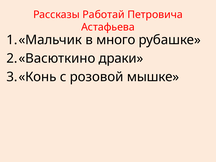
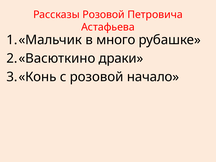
Рассказы Работай: Работай -> Розовой
мышке: мышке -> начало
